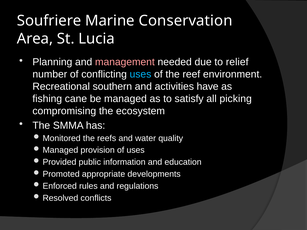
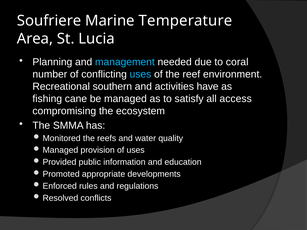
Conservation: Conservation -> Temperature
management colour: pink -> light blue
relief: relief -> coral
picking: picking -> access
